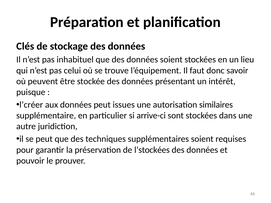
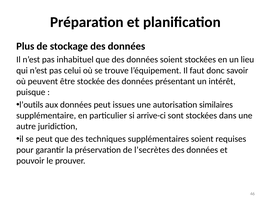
Clés: Clés -> Plus
l’créer: l’créer -> l’outils
l’stockées: l’stockées -> l’secrètes
